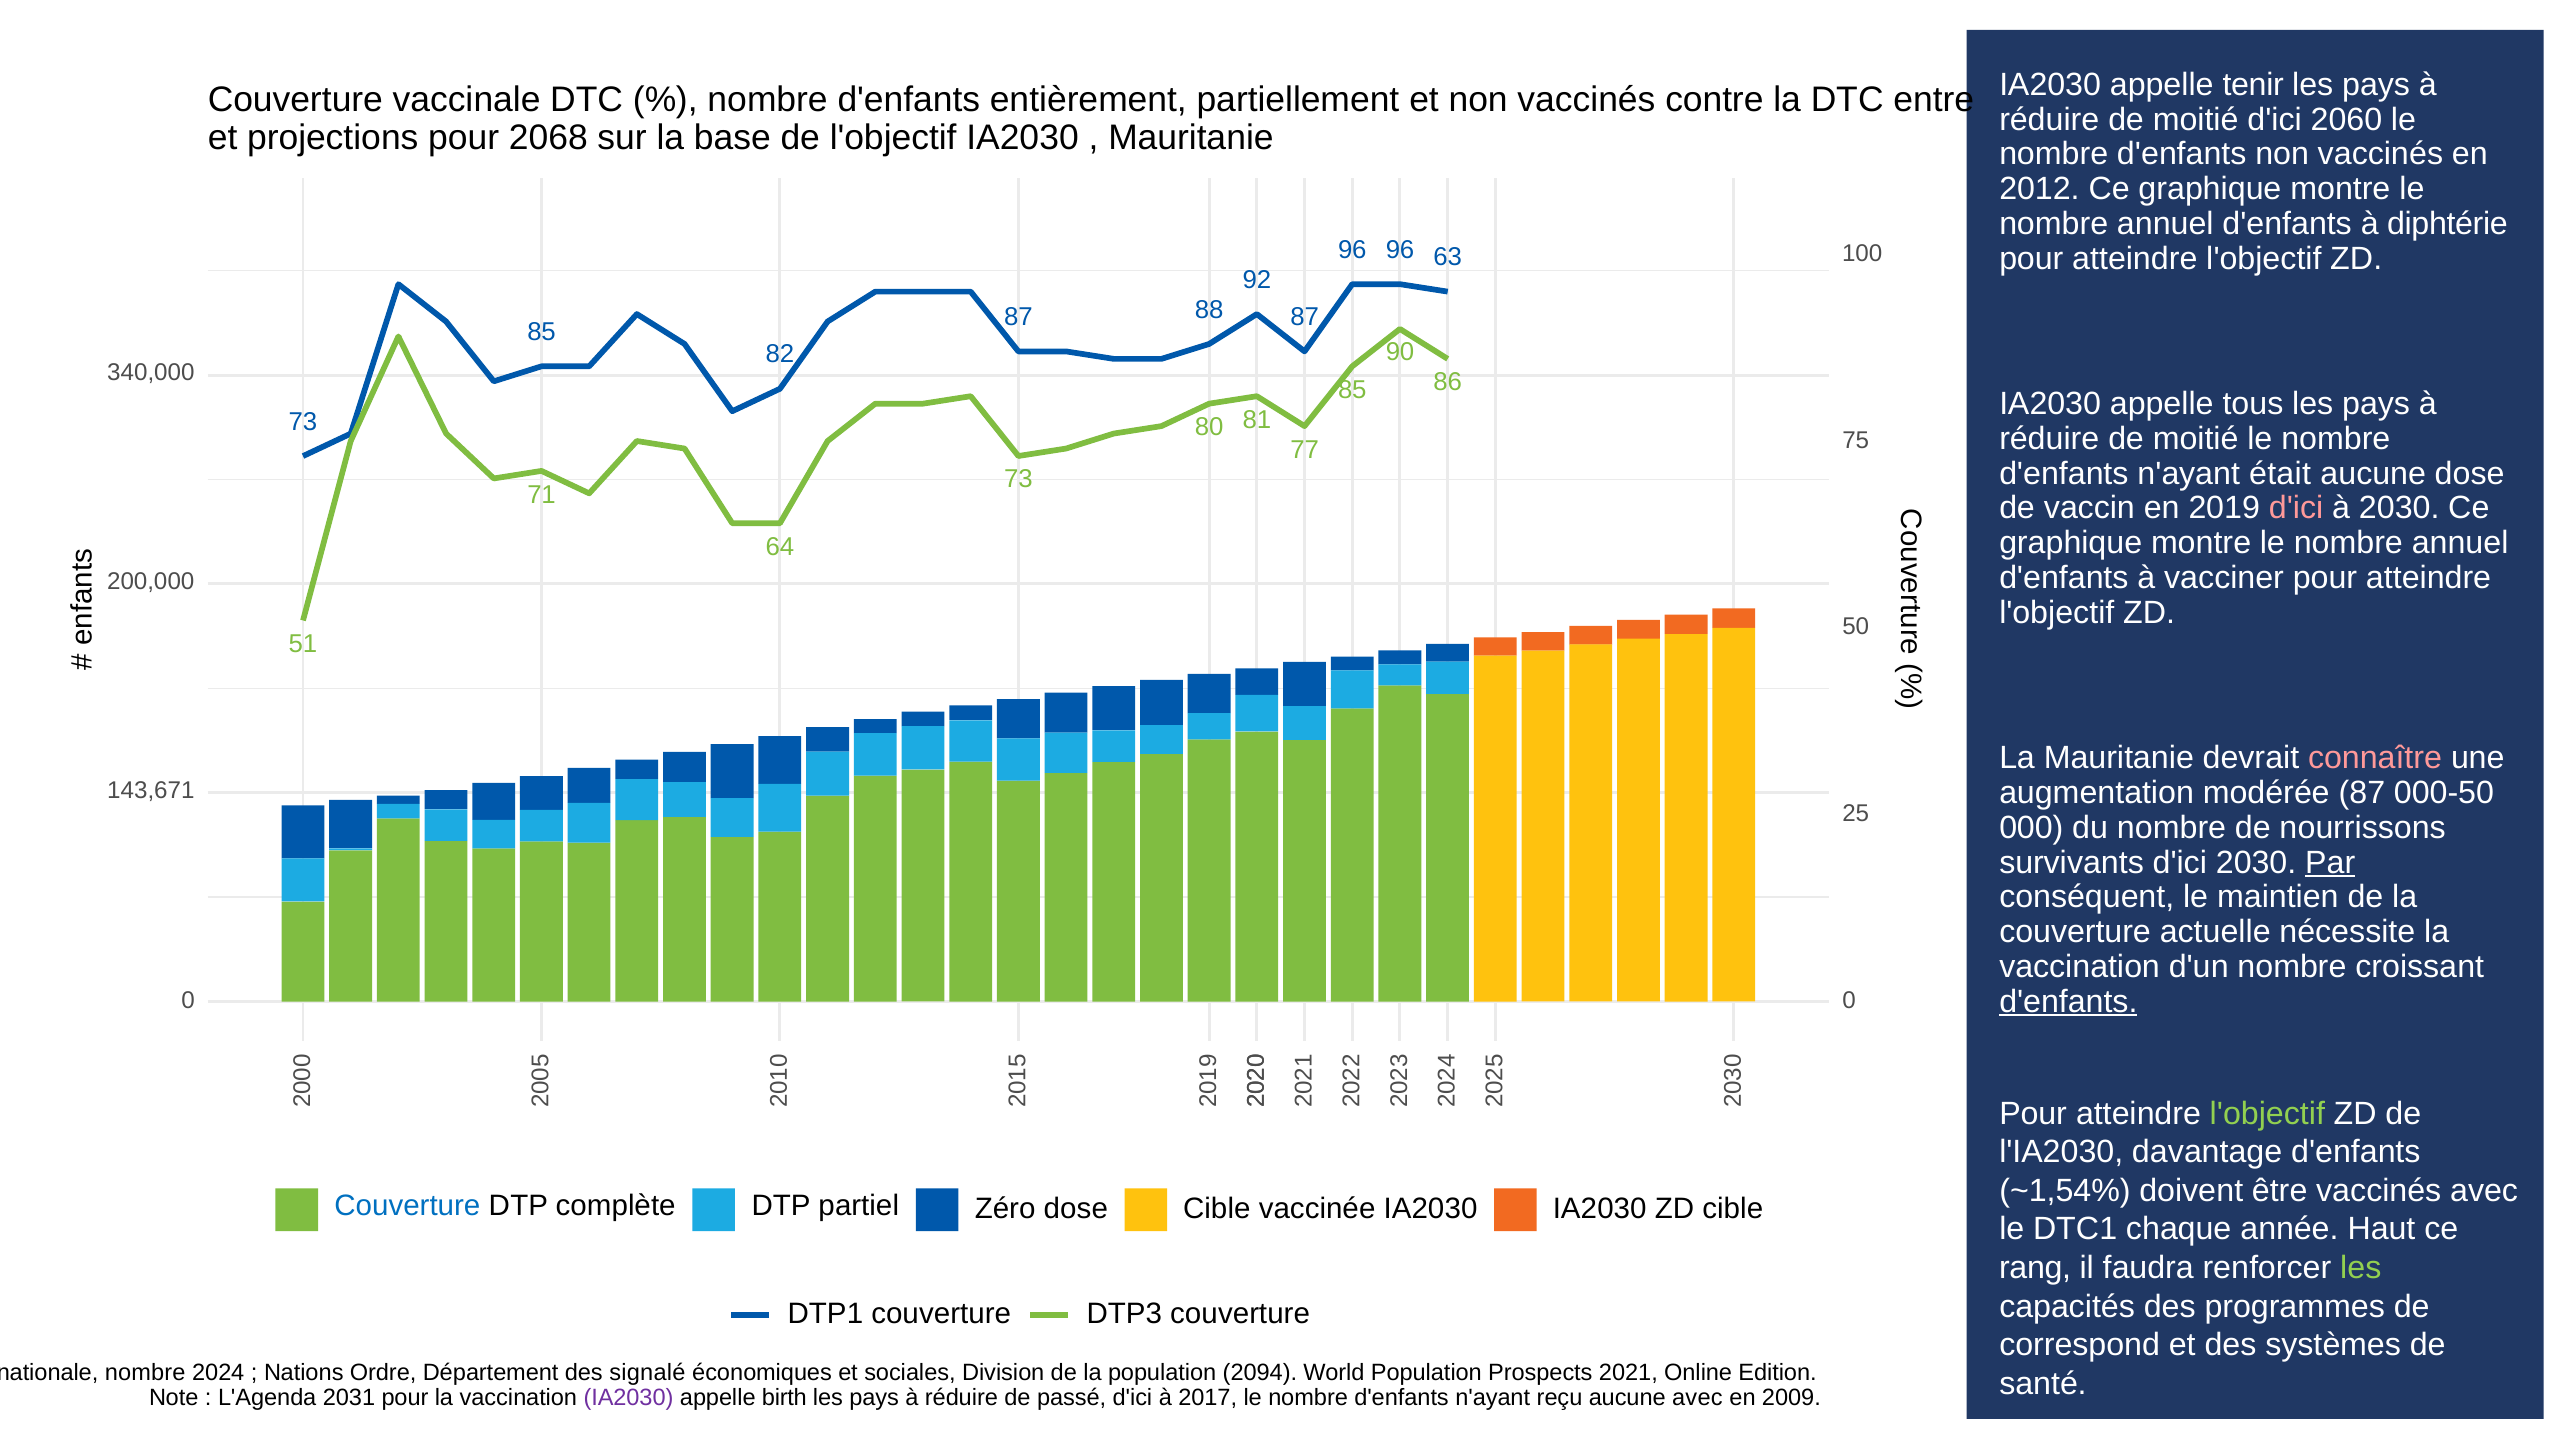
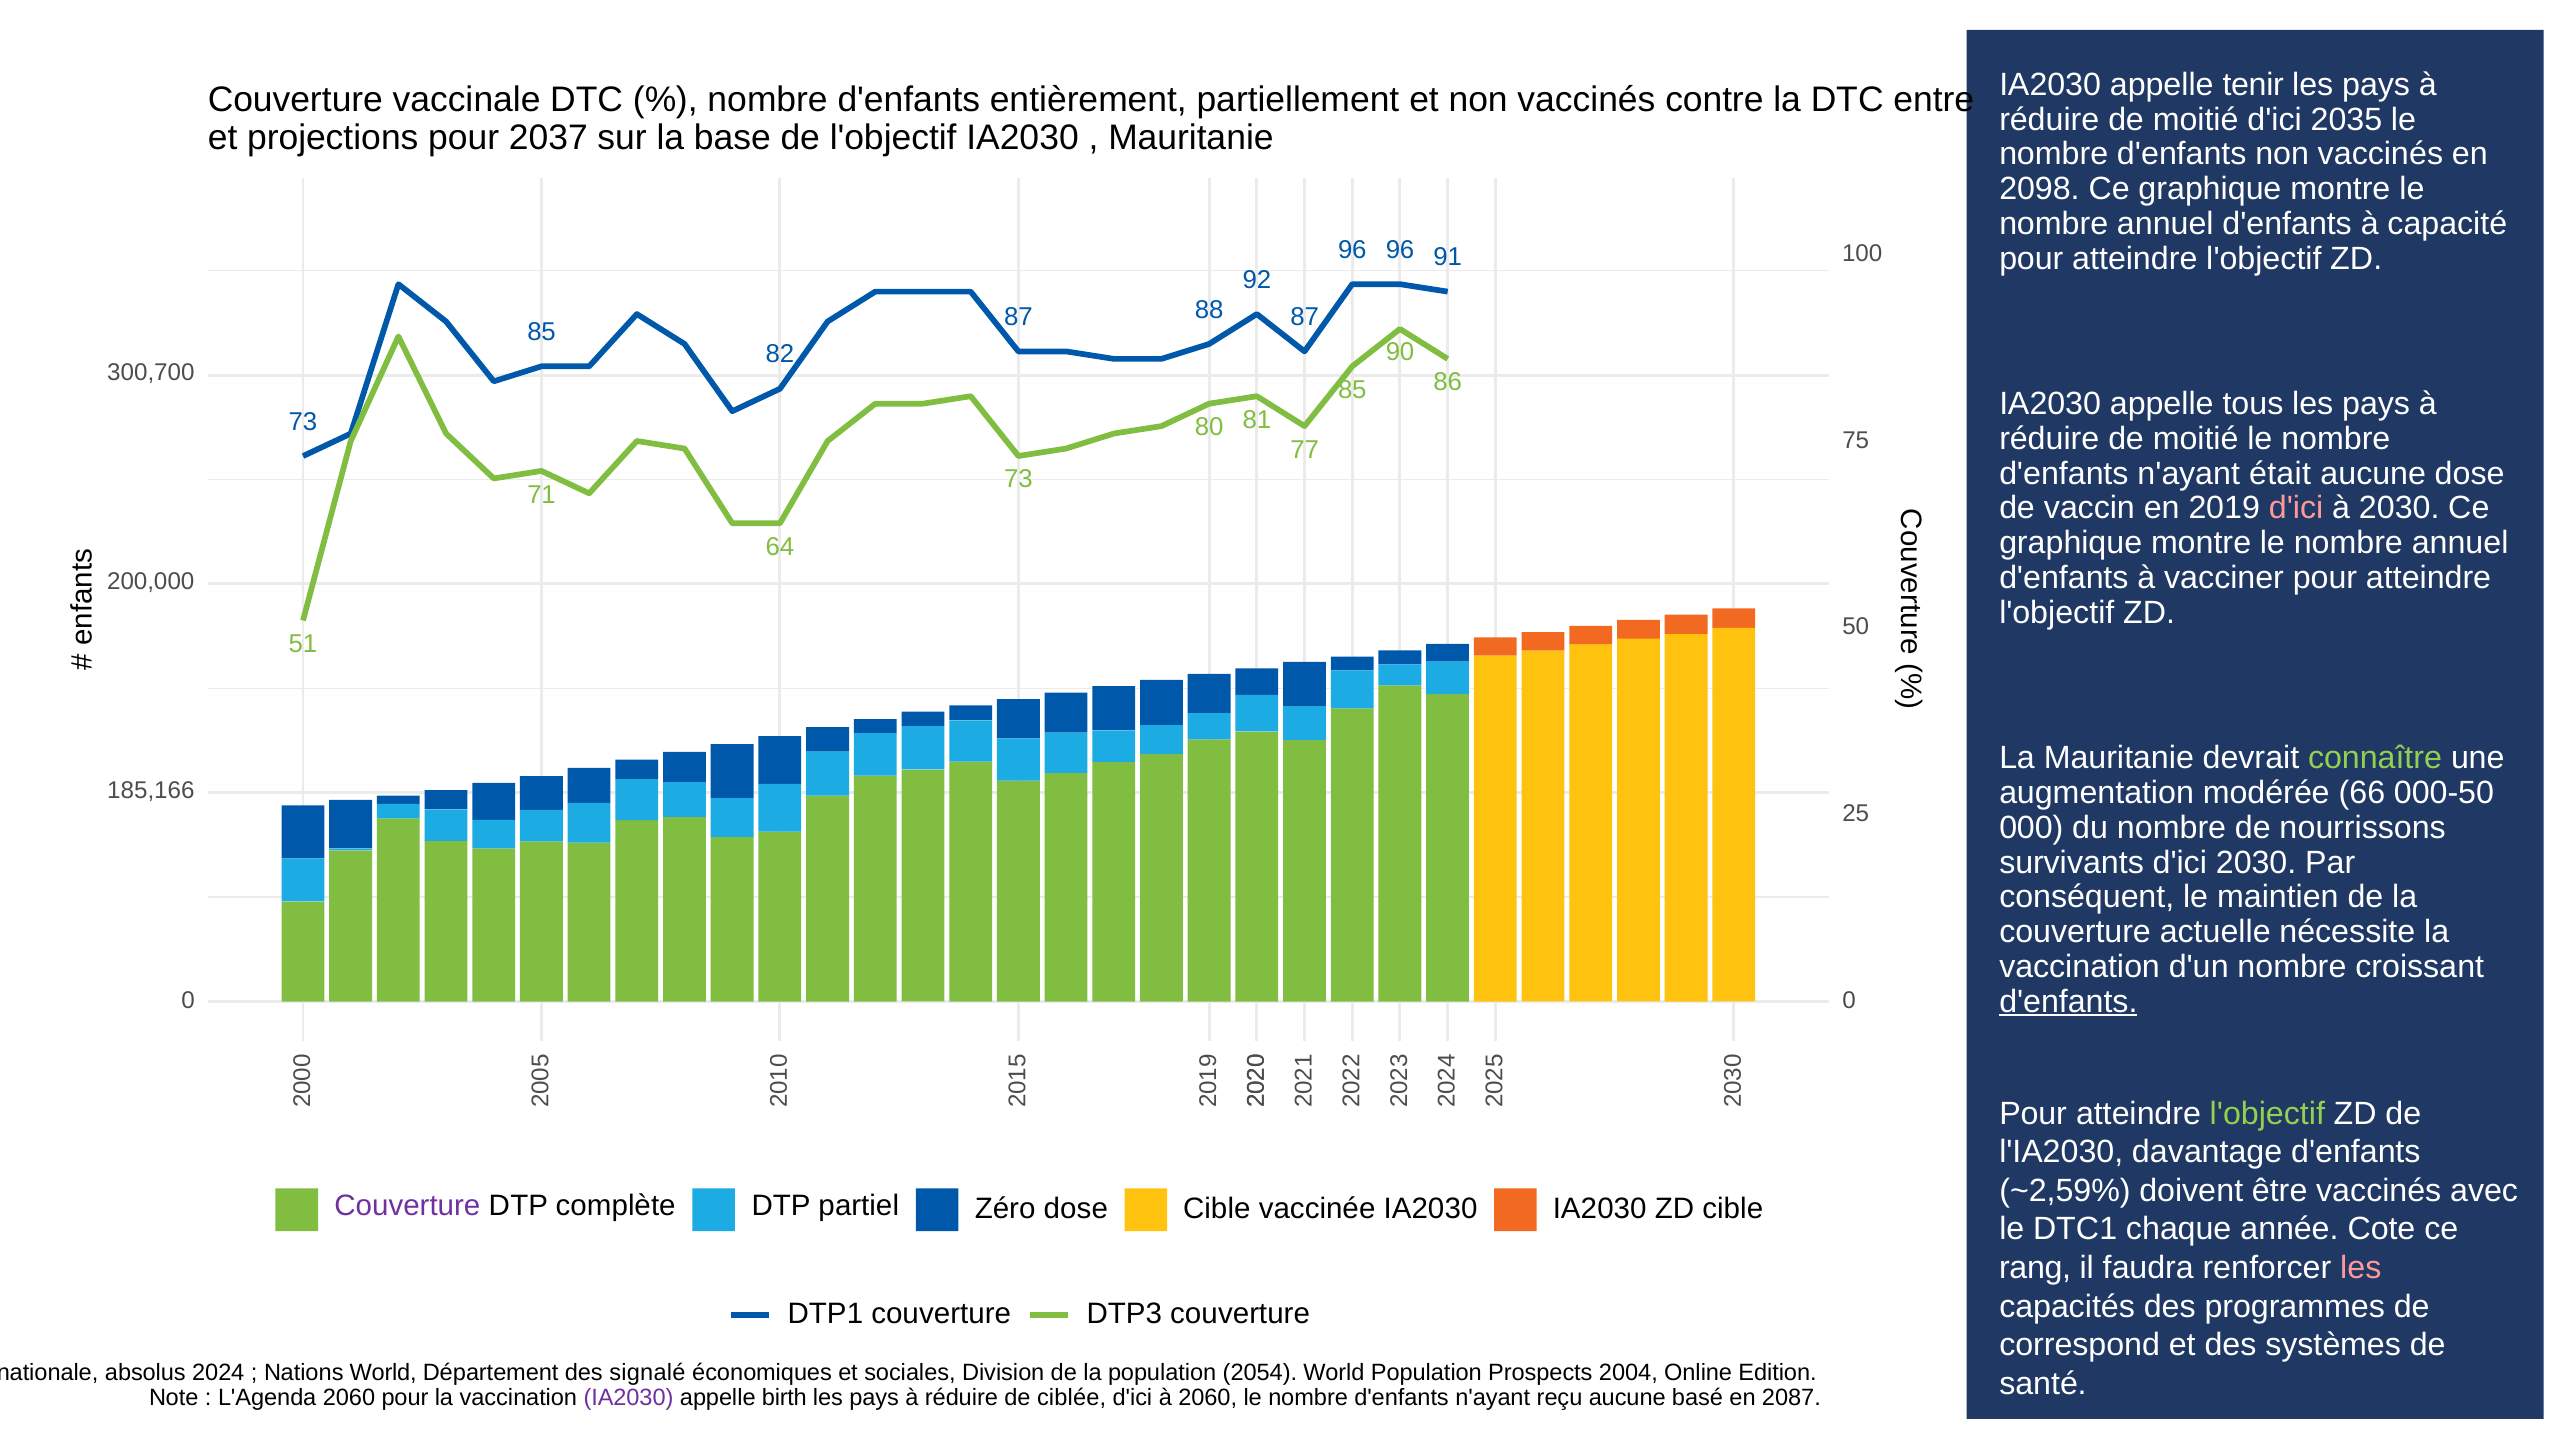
2060: 2060 -> 2035
2068: 2068 -> 2037
2012: 2012 -> 2098
diphtérie: diphtérie -> capacité
63: 63 -> 91
340,000: 340,000 -> 300,700
connaître colour: pink -> light green
modérée 87: 87 -> 66
143,671: 143,671 -> 185,166
Par underline: present -> none
~1,54%: ~1,54% -> ~2,59%
Couverture at (407, 1206) colour: blue -> purple
Haut: Haut -> Cote
les at (2361, 1268) colour: light green -> pink
nombre at (145, 1373): nombre -> absolus
Nations Ordre: Ordre -> World
2094: 2094 -> 2054
2021: 2021 -> 2004
L'Agenda 2031: 2031 -> 2060
passé: passé -> ciblée
à 2017: 2017 -> 2060
aucune avec: avec -> basé
2009: 2009 -> 2087
